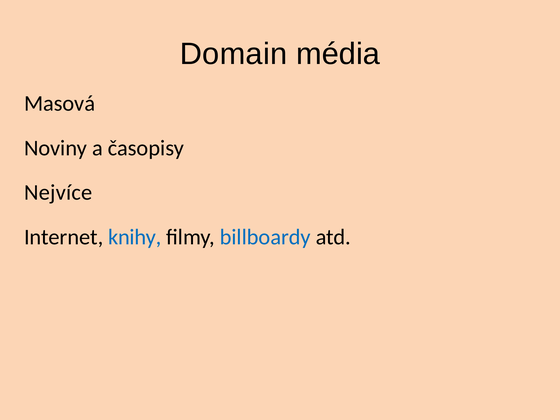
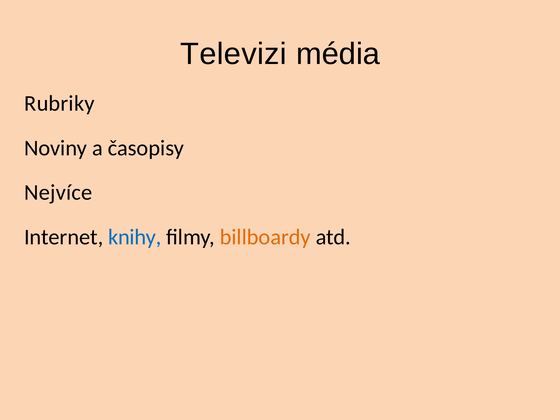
Domain: Domain -> Televizi
Masová: Masová -> Rubriky
billboardy colour: blue -> orange
